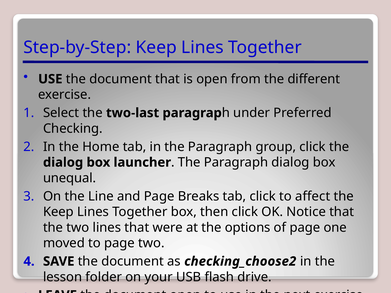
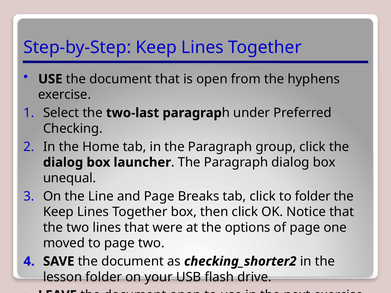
different: different -> hyphens
to affect: affect -> folder
checking_choose2: checking_choose2 -> checking_shorter2
